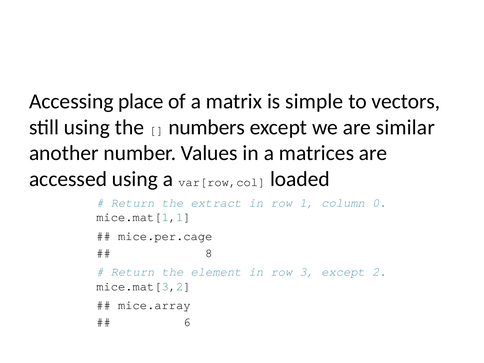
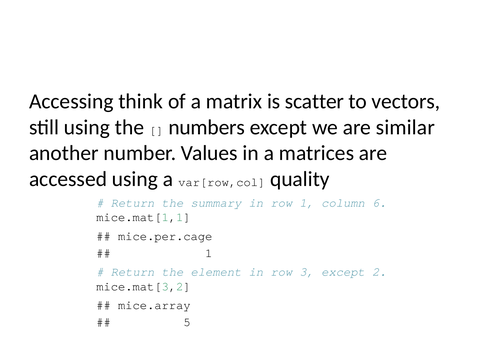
place: place -> think
simple: simple -> scatter
loaded: loaded -> quality
extract: extract -> summary
0: 0 -> 6
8 at (209, 253): 8 -> 1
6: 6 -> 5
